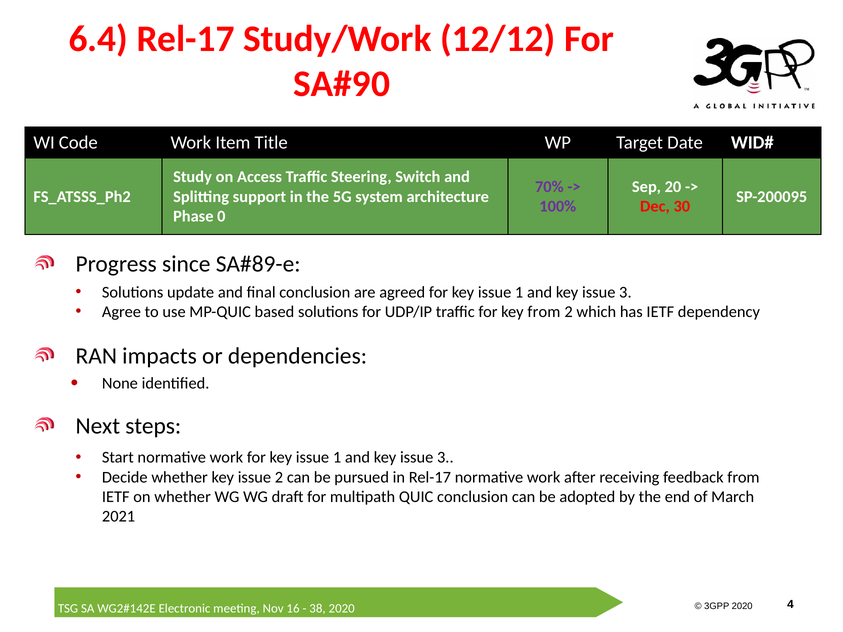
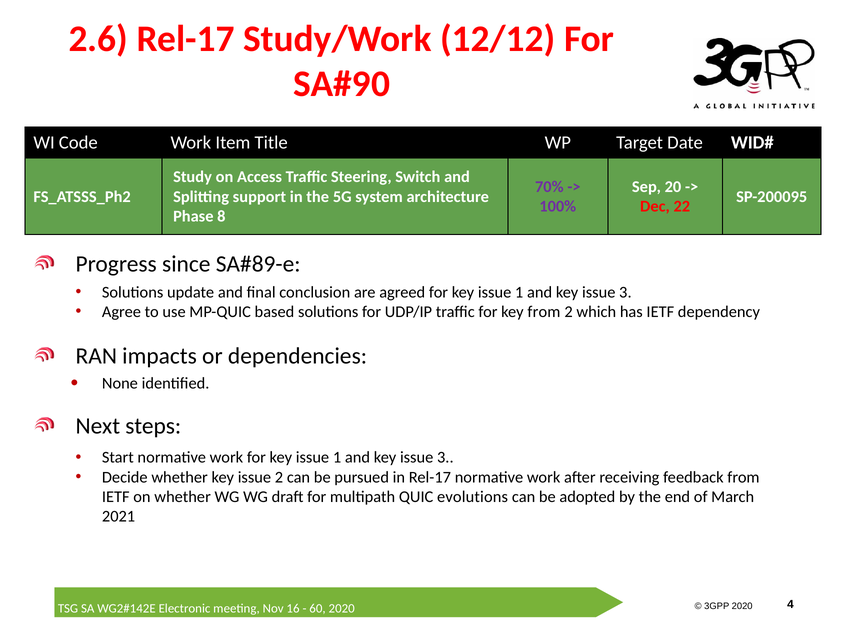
6.4: 6.4 -> 2.6
30: 30 -> 22
0: 0 -> 8
QUIC conclusion: conclusion -> evolutions
38: 38 -> 60
